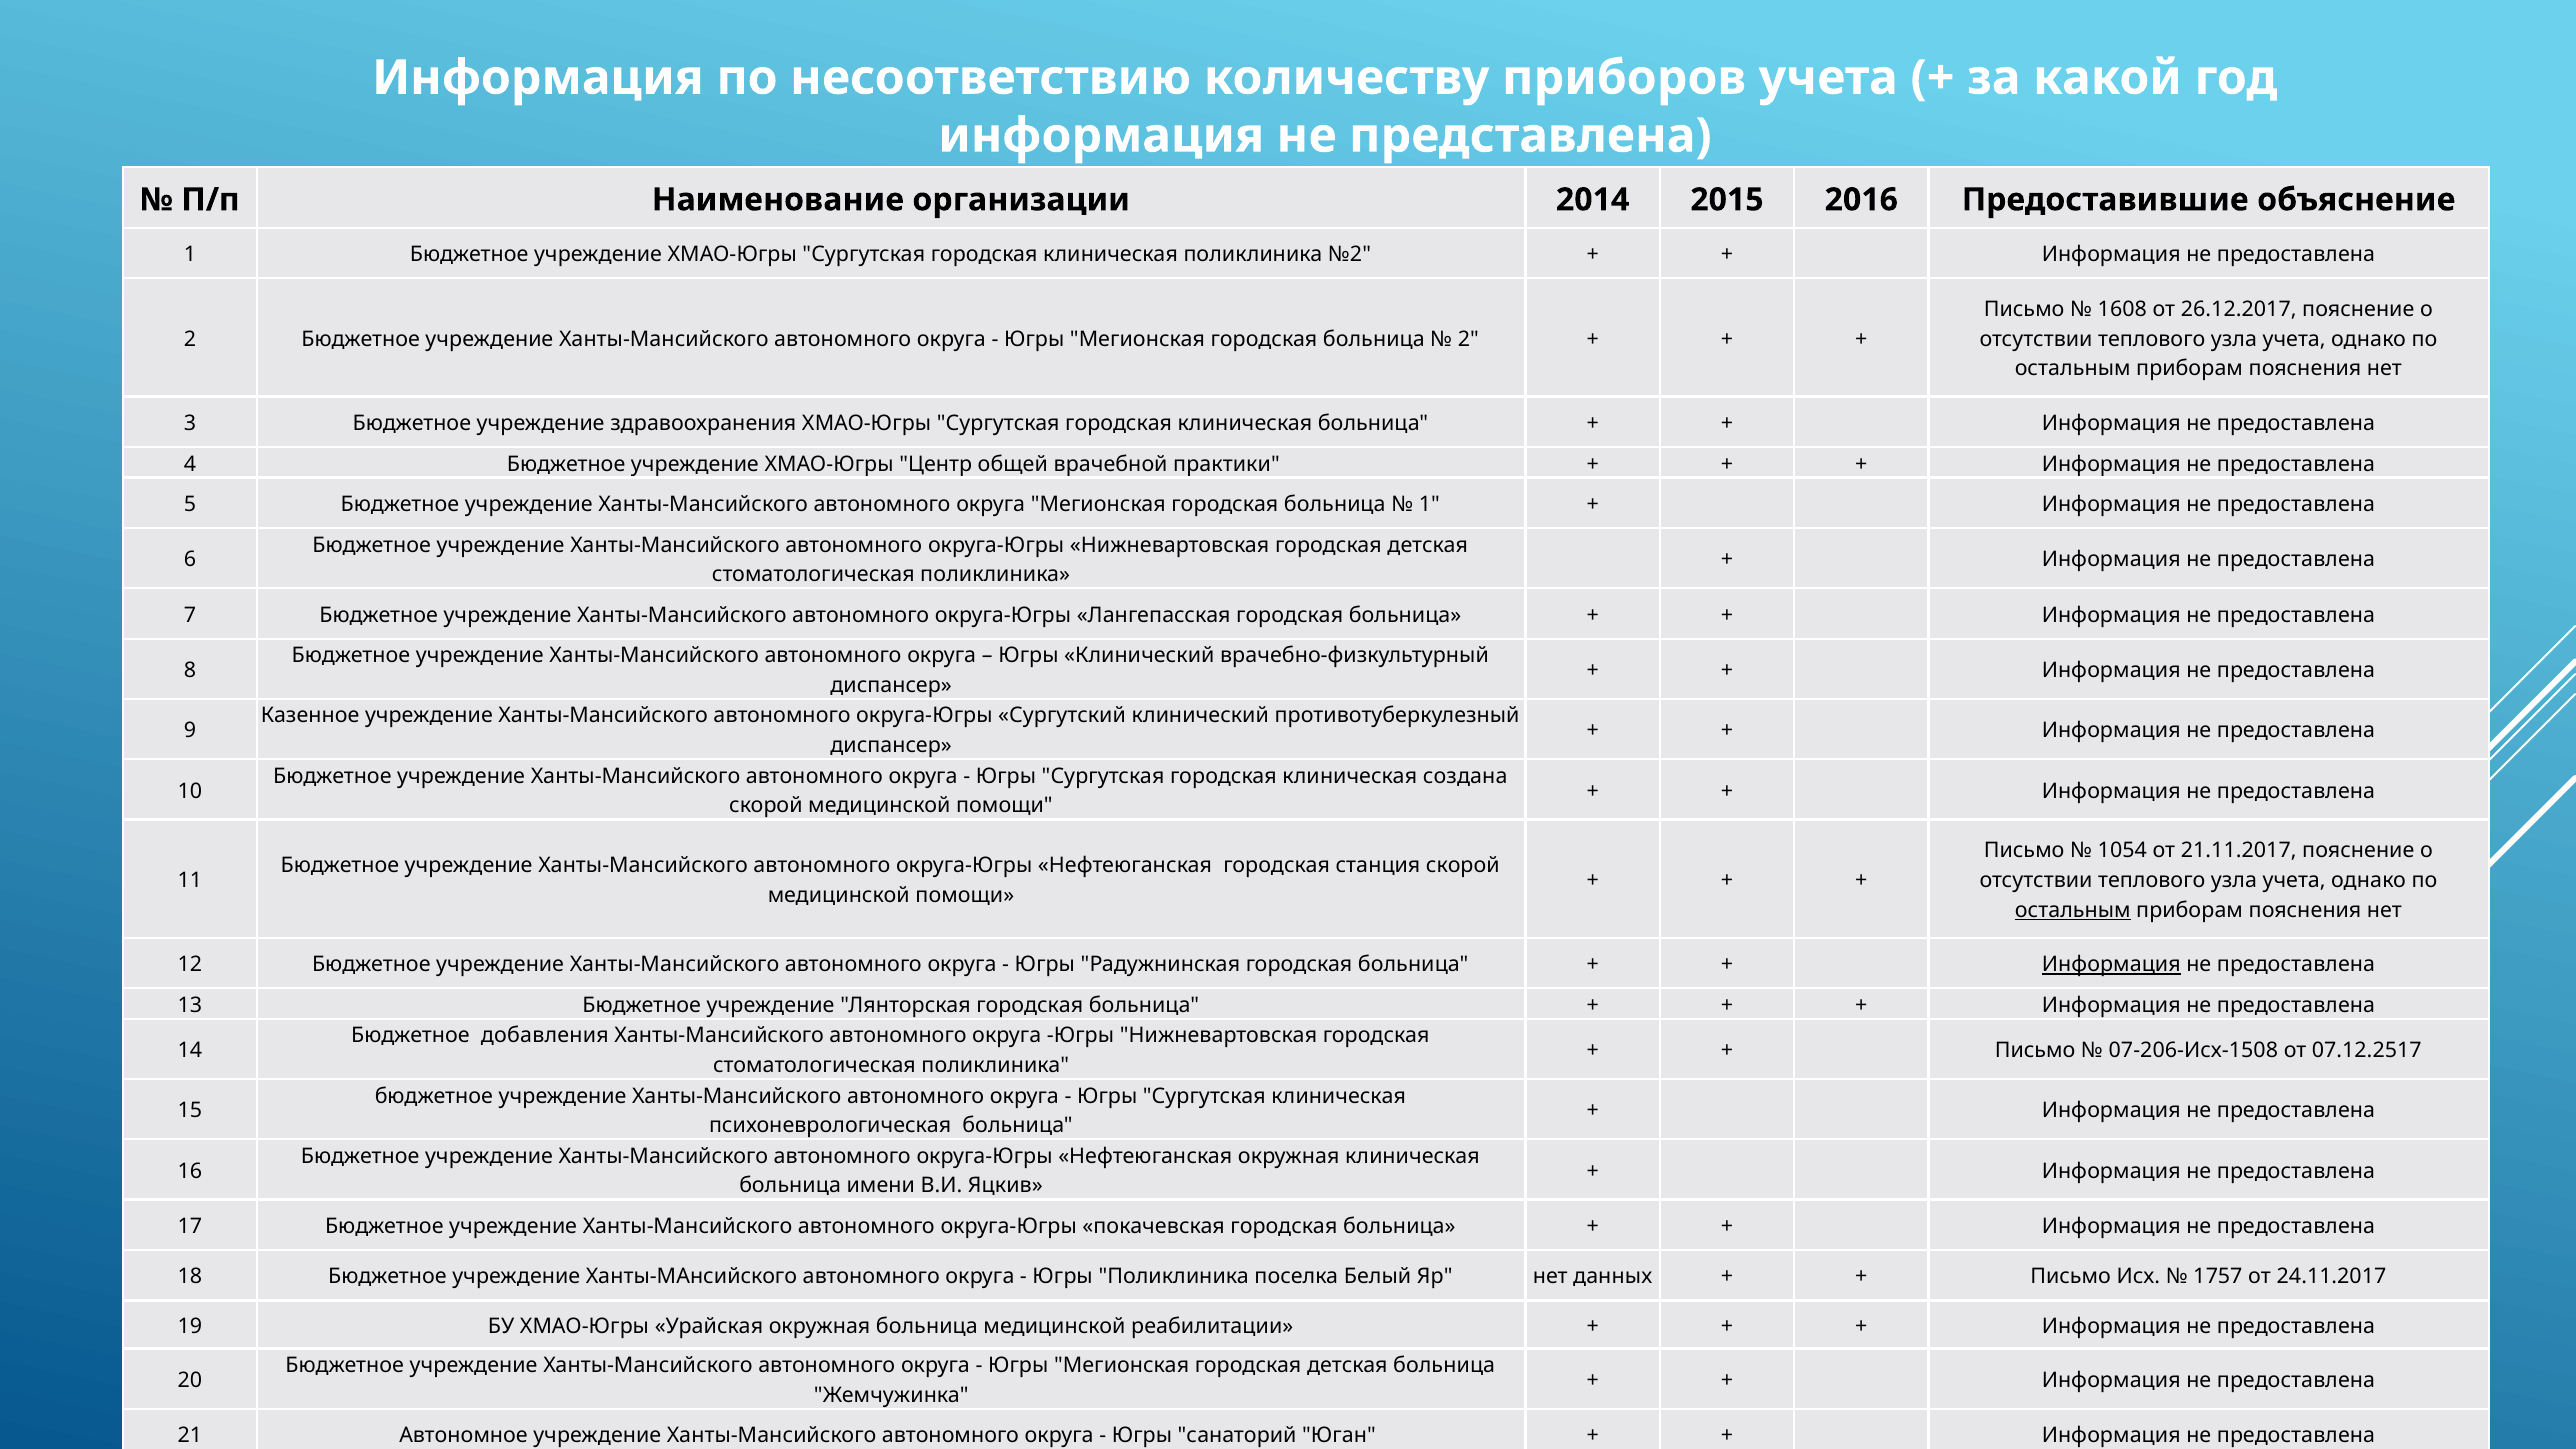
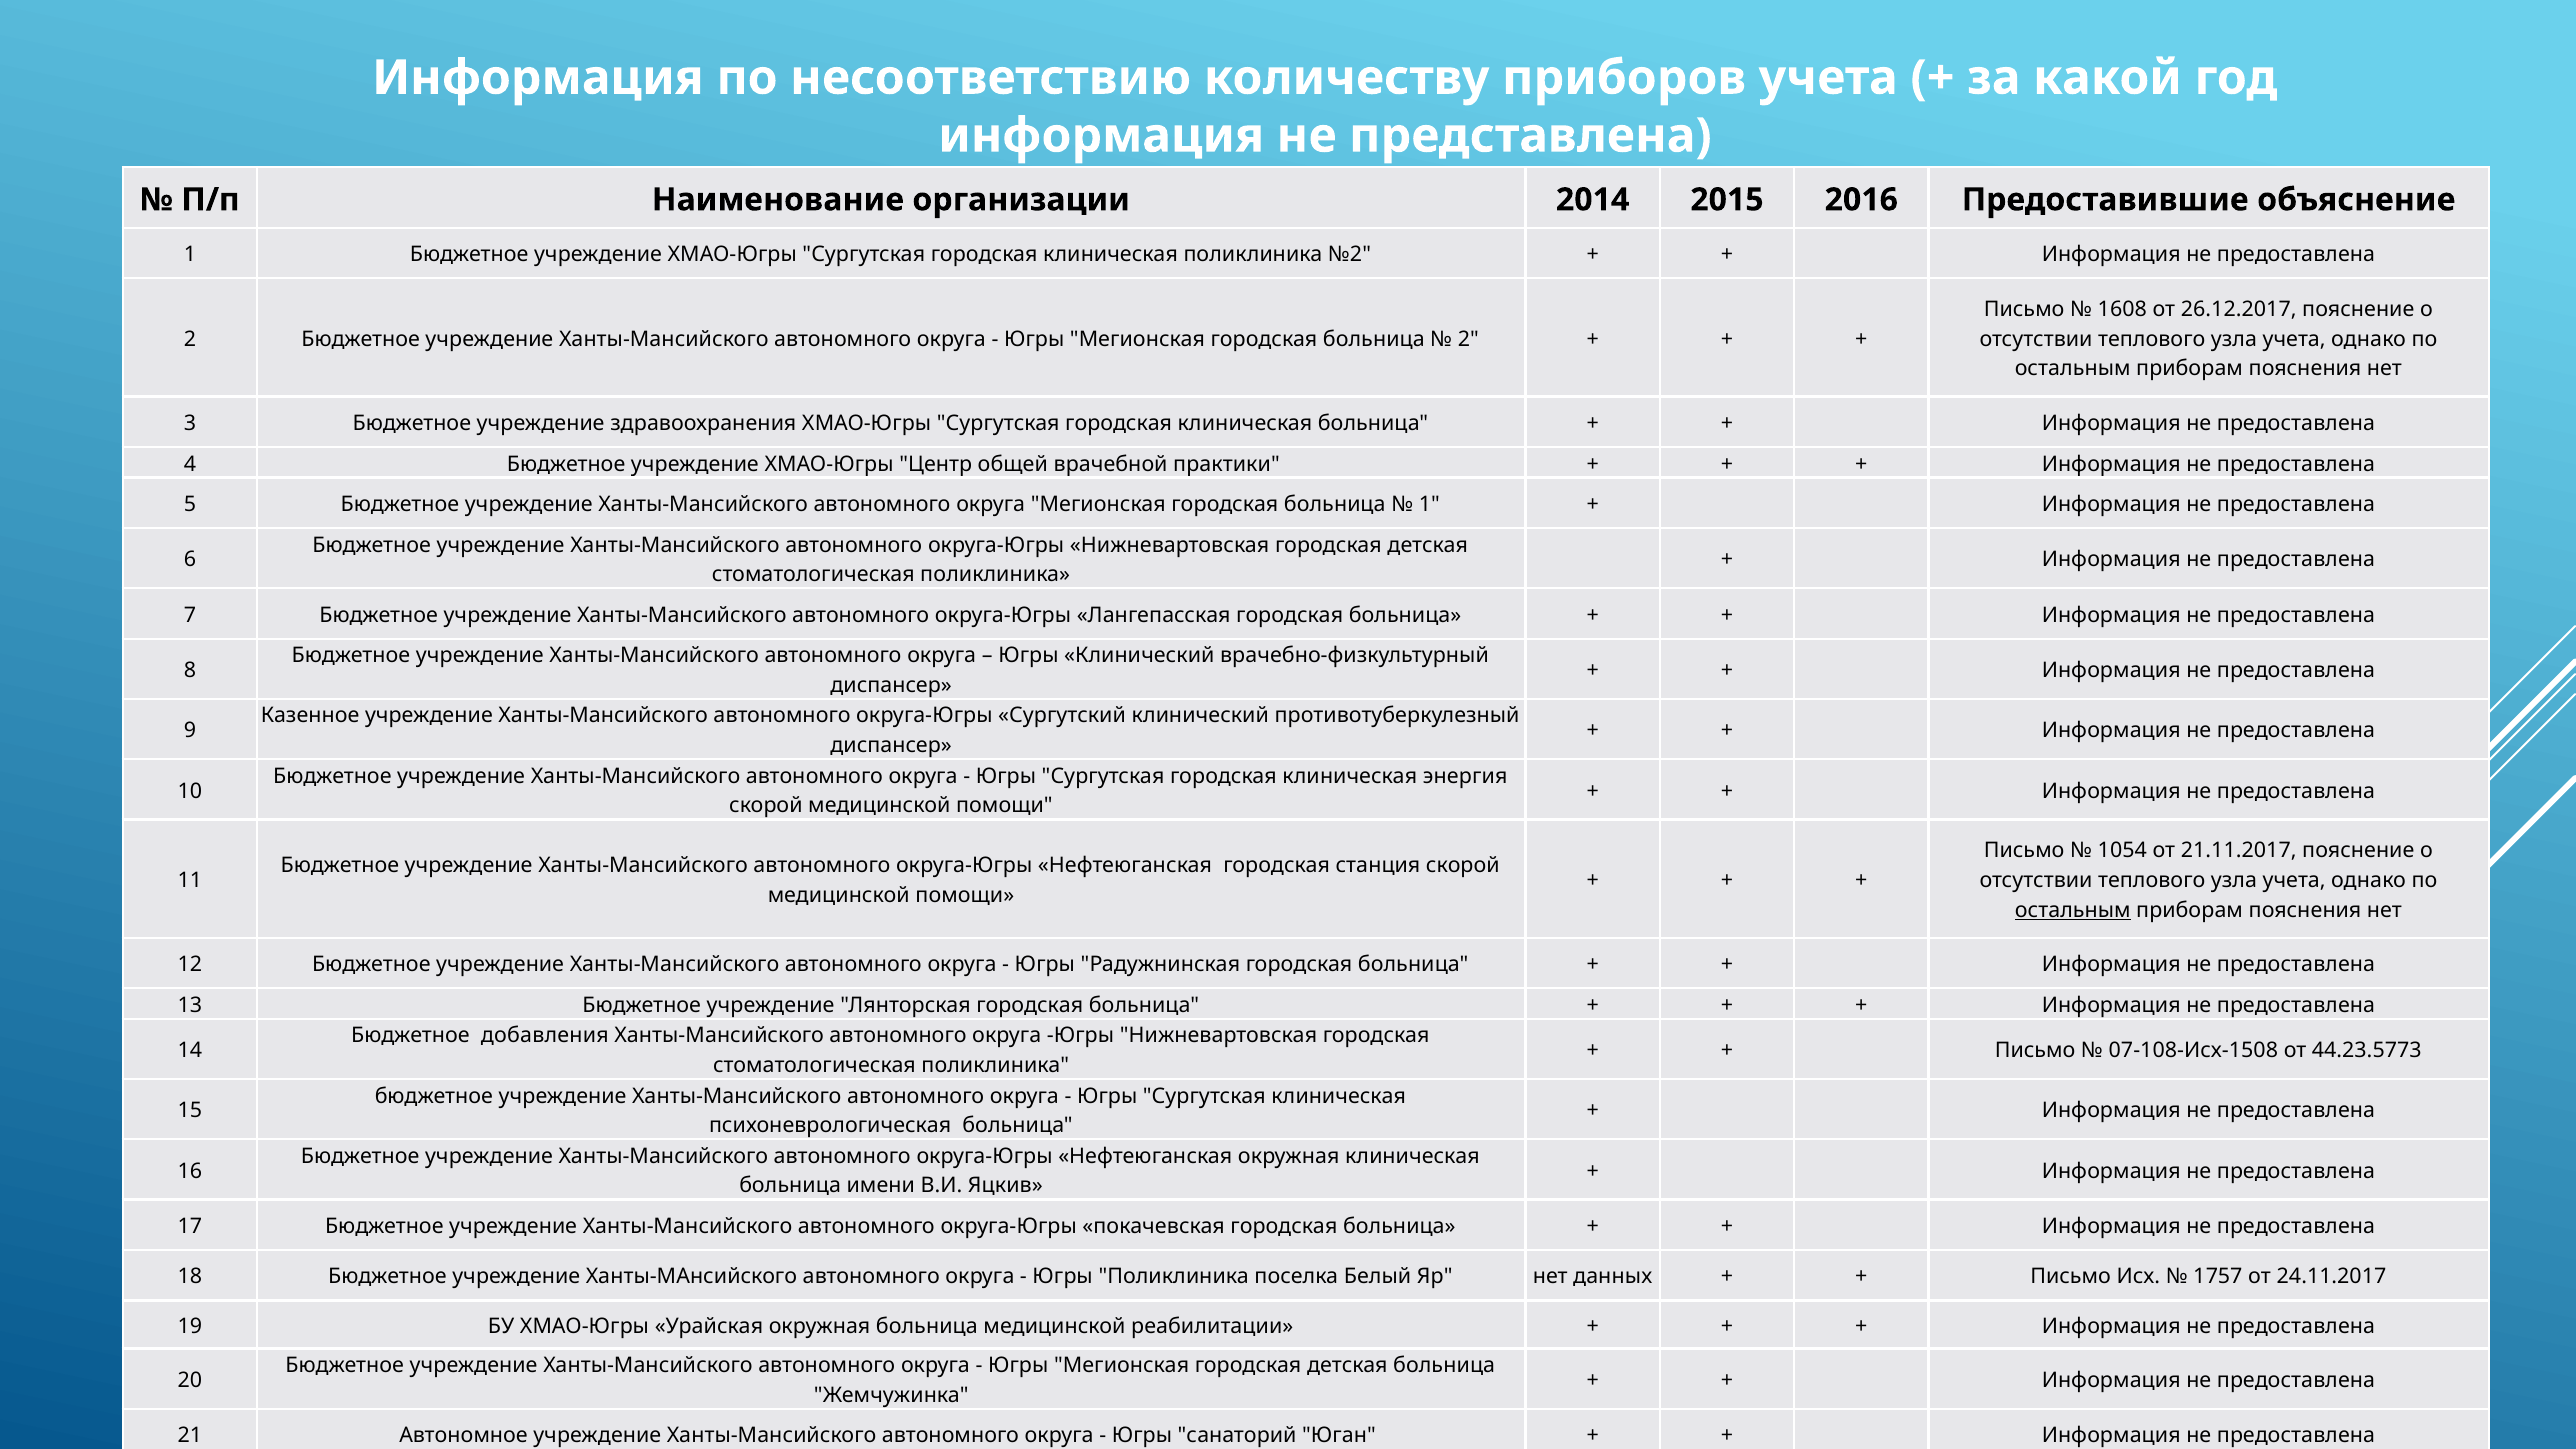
создана: создана -> энергия
Информация at (2111, 965) underline: present -> none
07-206-Исх-1508: 07-206-Исх-1508 -> 07-108-Исх-1508
07.12.2517: 07.12.2517 -> 44.23.5773
